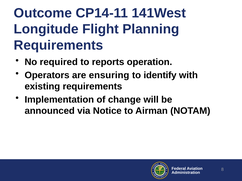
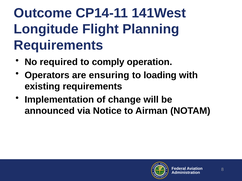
reports: reports -> comply
identify: identify -> loading
